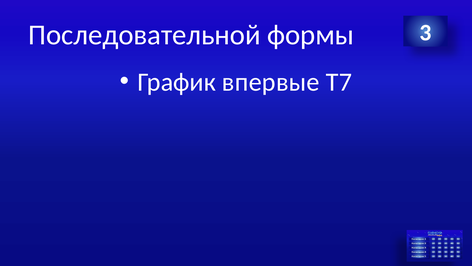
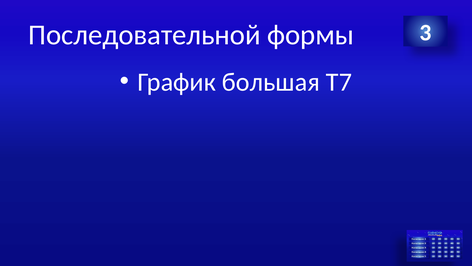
впервые: впервые -> большая
